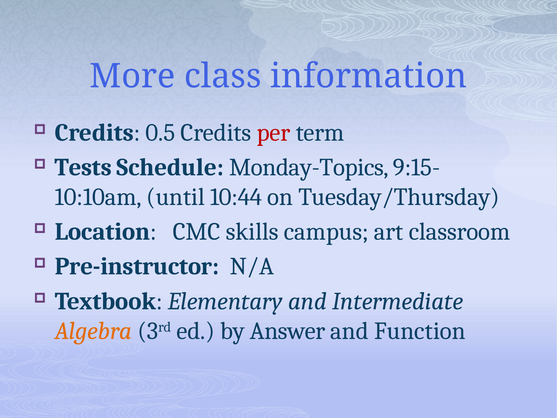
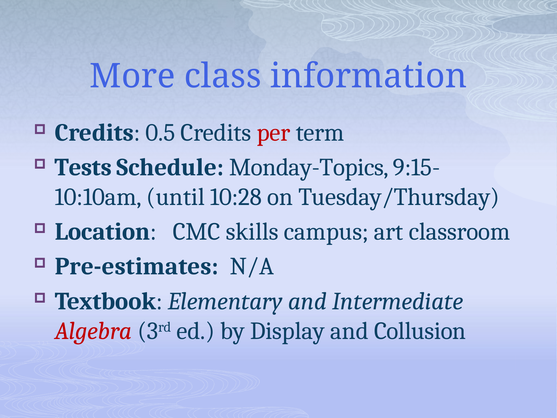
10:44: 10:44 -> 10:28
Pre-instructor: Pre-instructor -> Pre-estimates
Algebra colour: orange -> red
Answer: Answer -> Display
Function: Function -> Collusion
